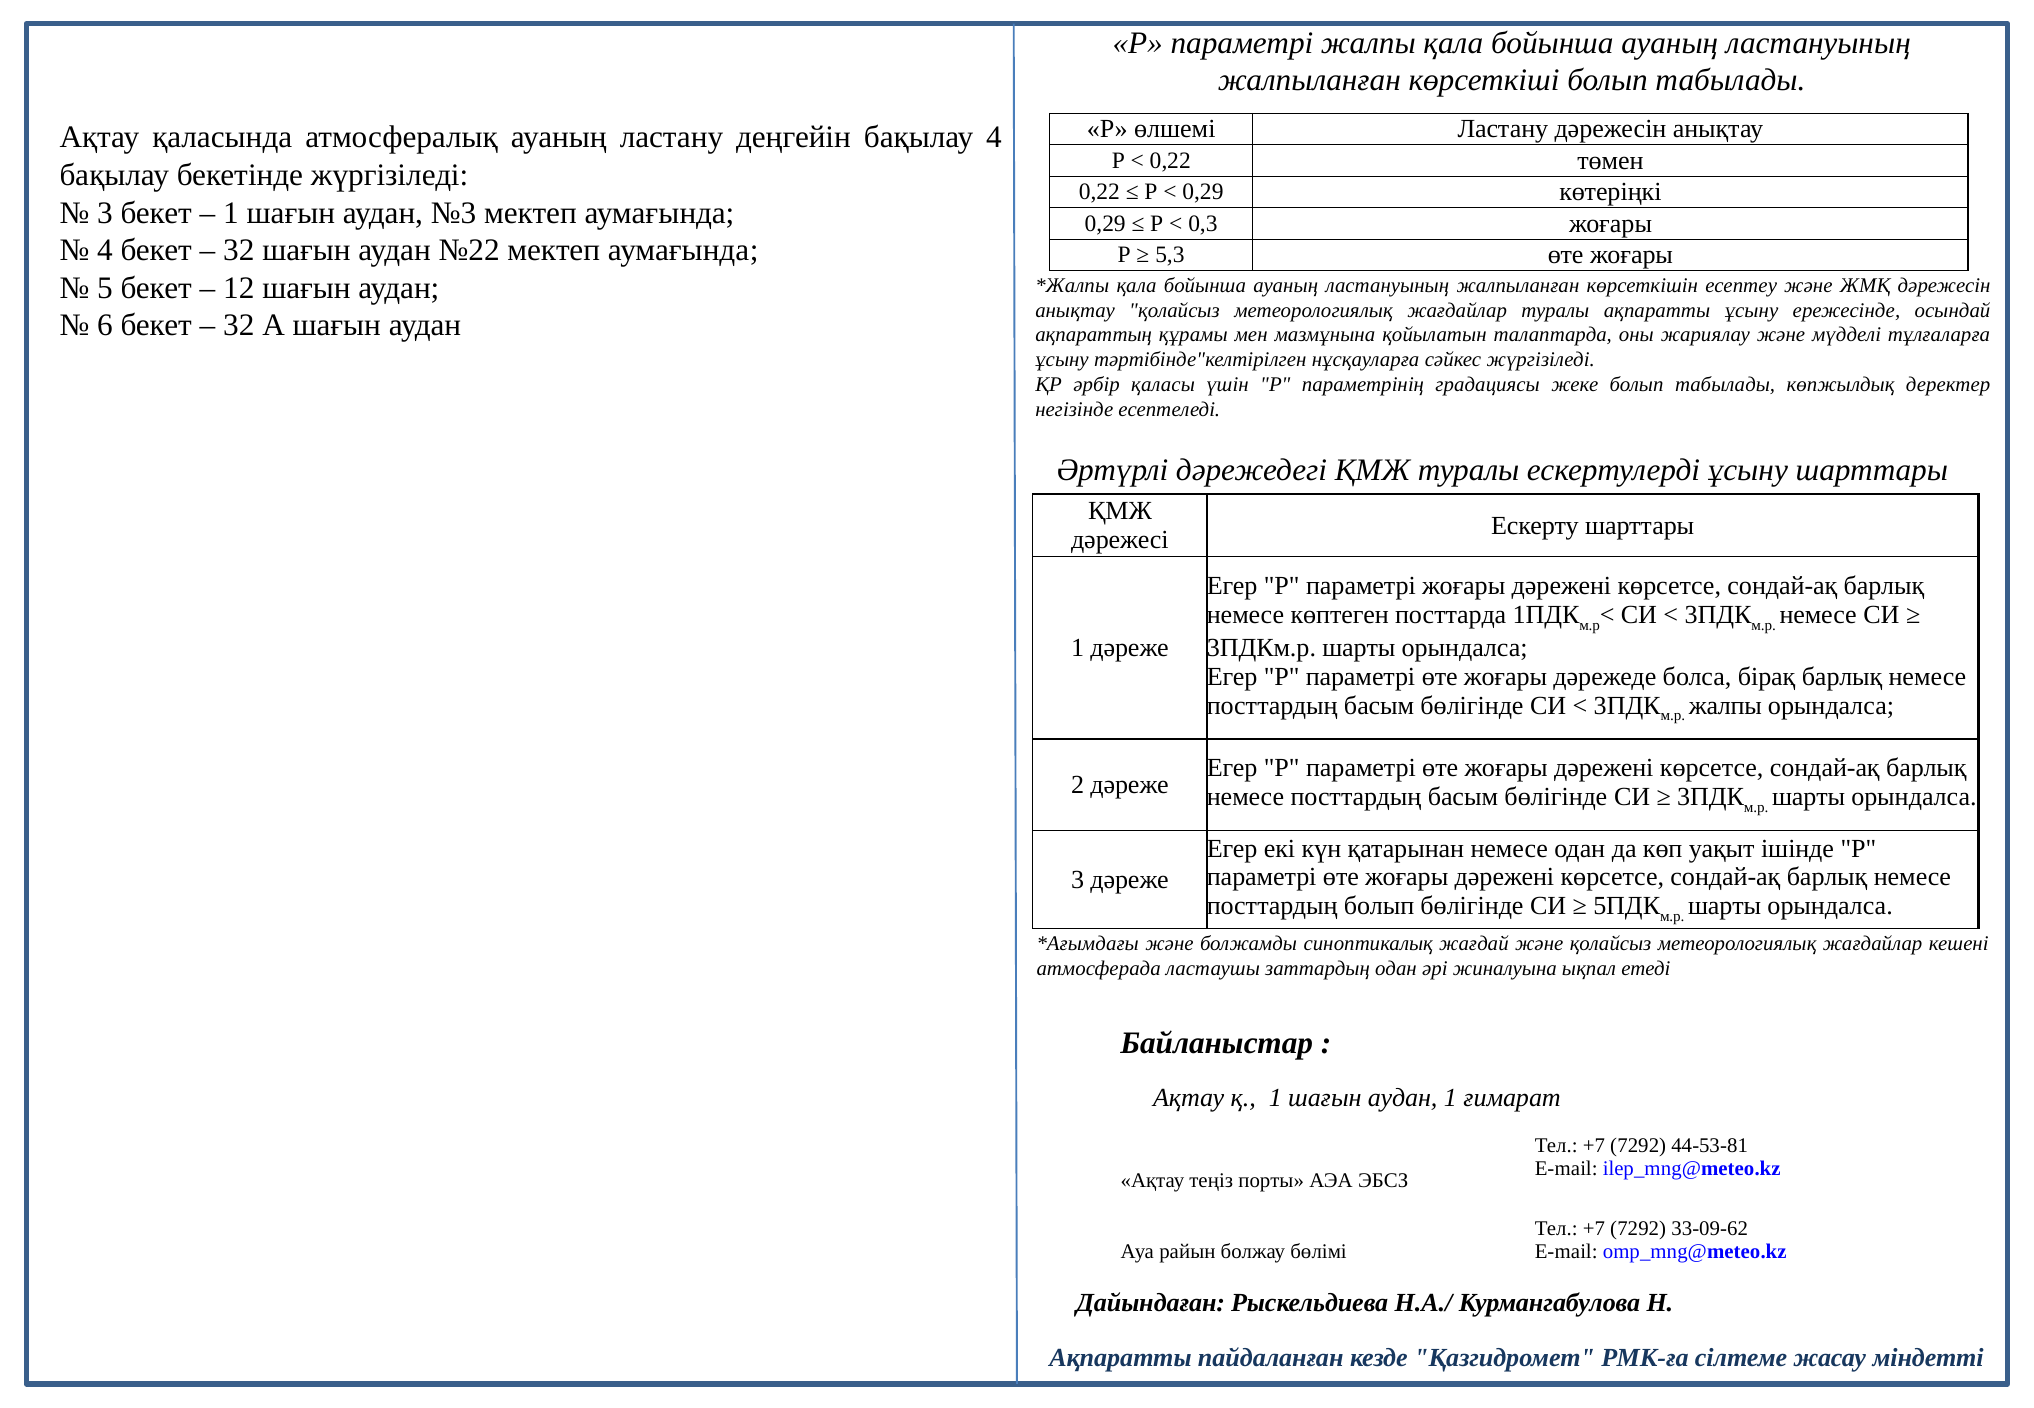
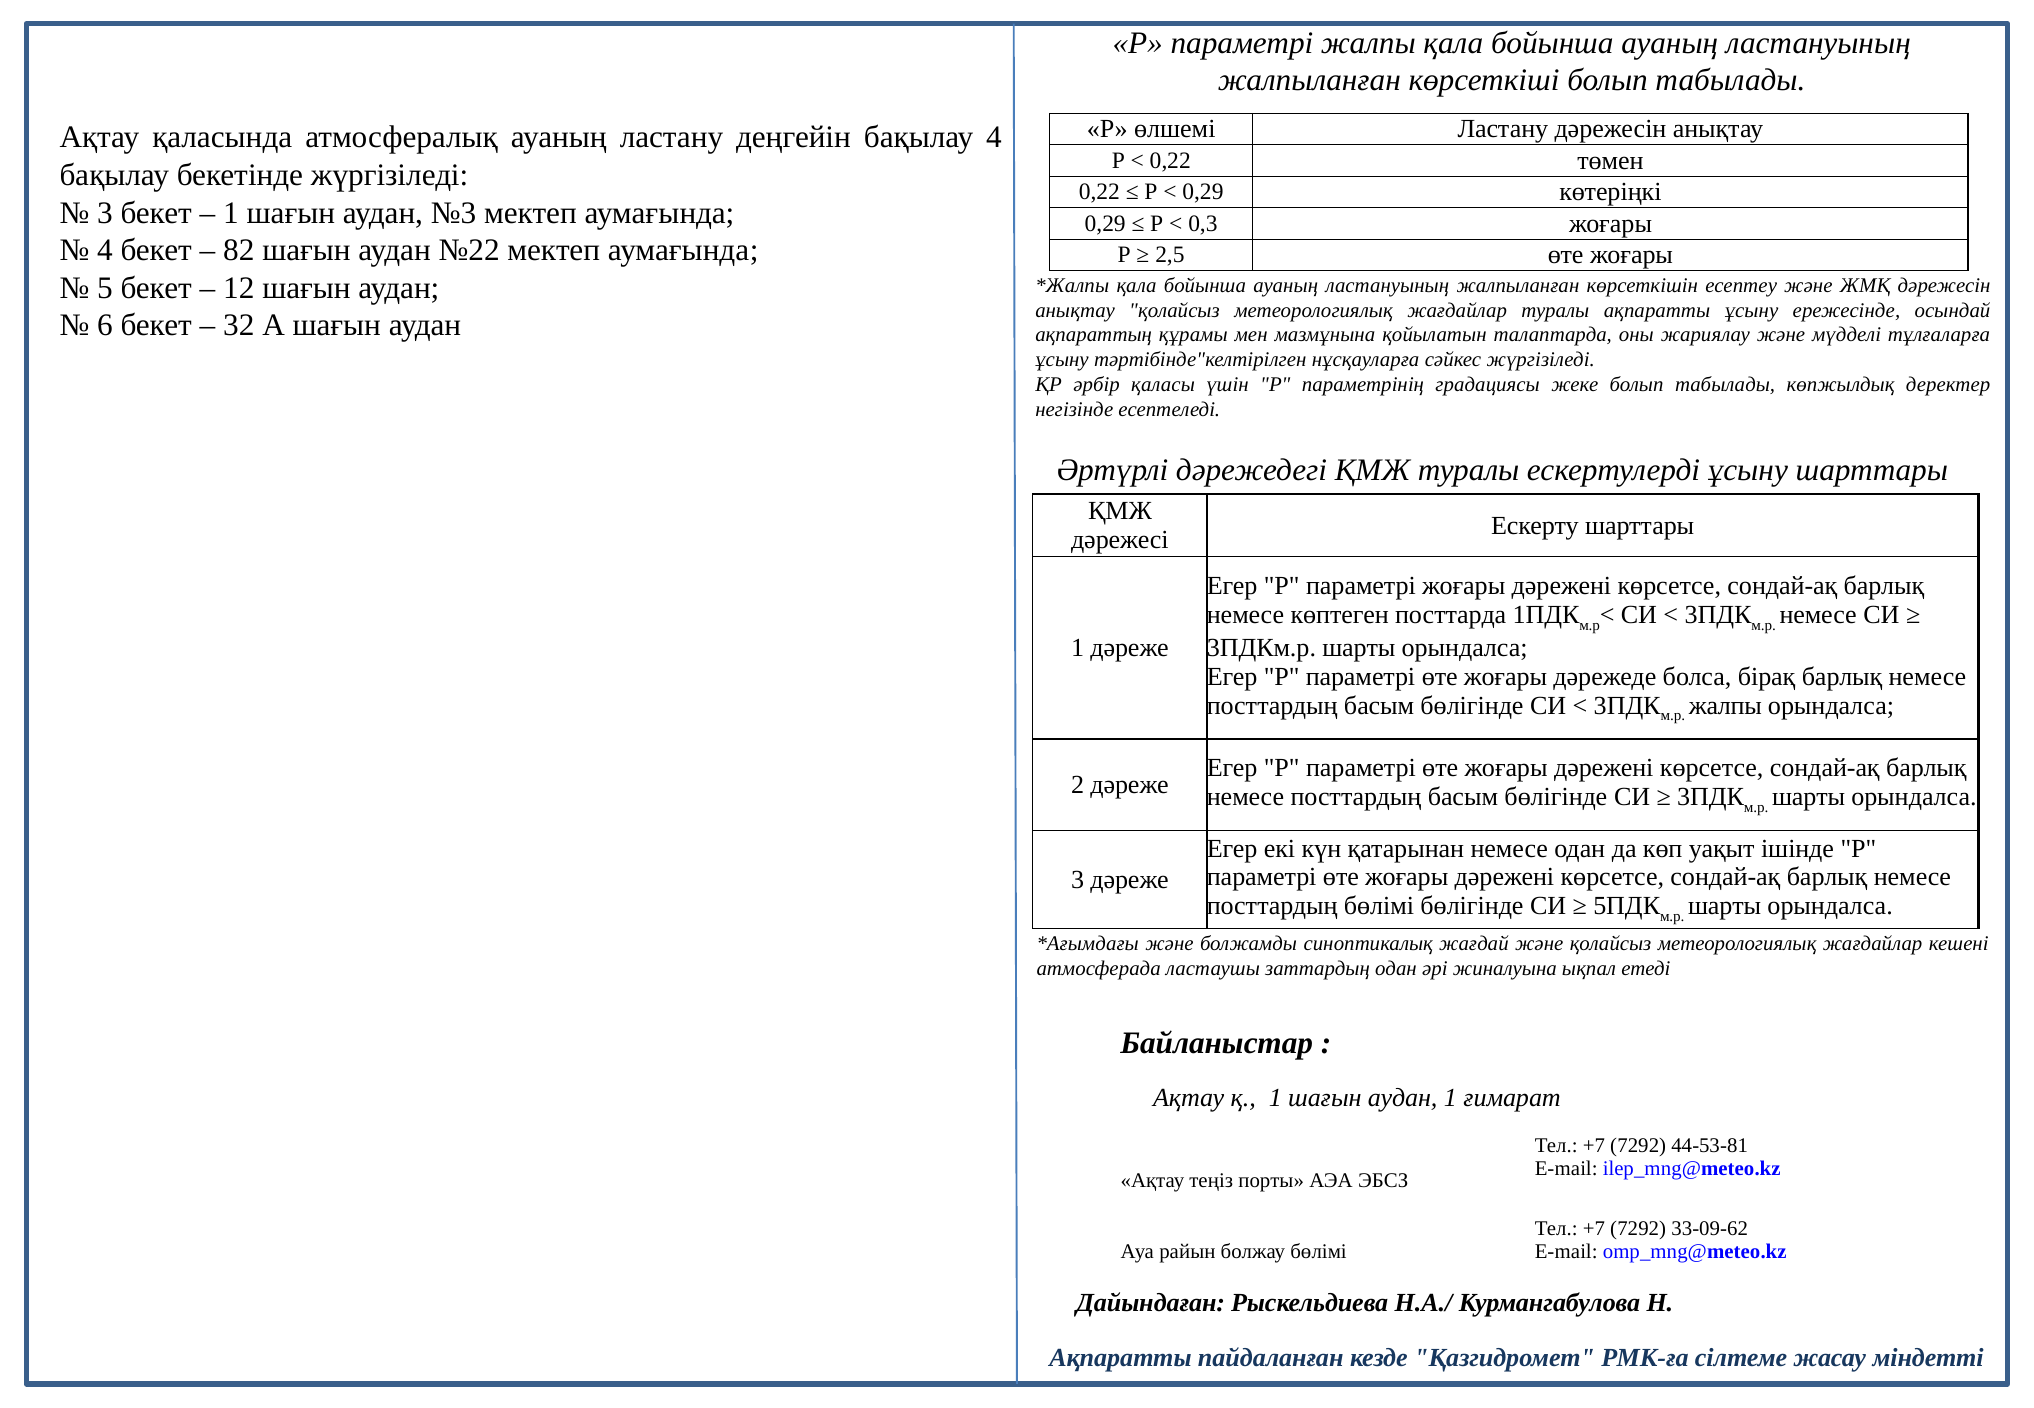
32 at (239, 250): 32 -> 82
5,3: 5,3 -> 2,5
посттардың болып: болып -> бөлімі
